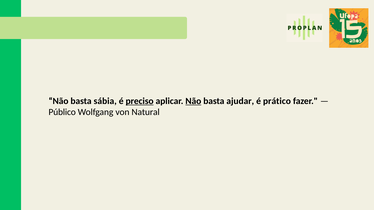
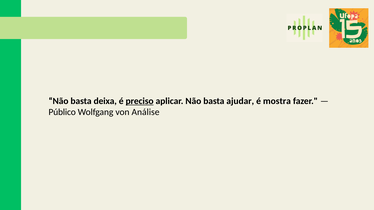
sábia: sábia -> deixa
Não at (193, 101) underline: present -> none
prático: prático -> mostra
Natural: Natural -> Análise
